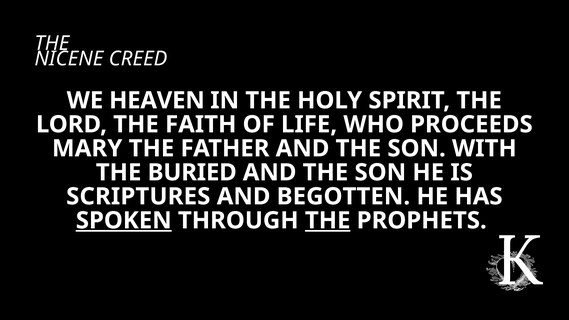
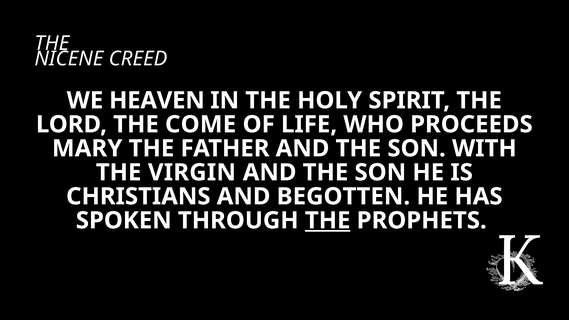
FAITH: FAITH -> COME
BURIED: BURIED -> VIRGIN
SCRIPTURES: SCRIPTURES -> CHRISTIANS
SPOKEN underline: present -> none
